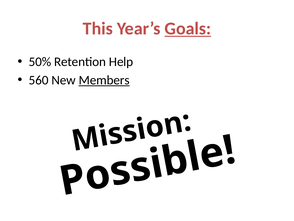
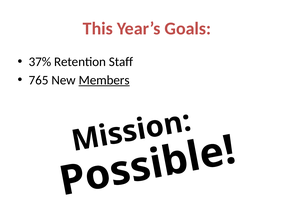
Goals underline: present -> none
50%: 50% -> 37%
Help: Help -> Staff
560: 560 -> 765
